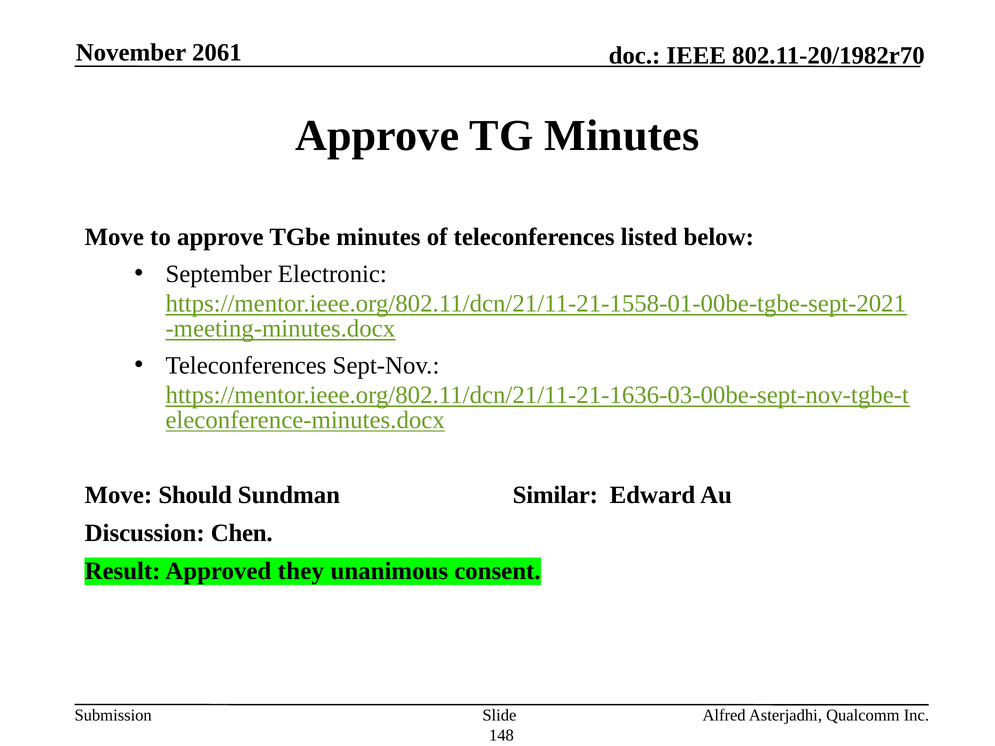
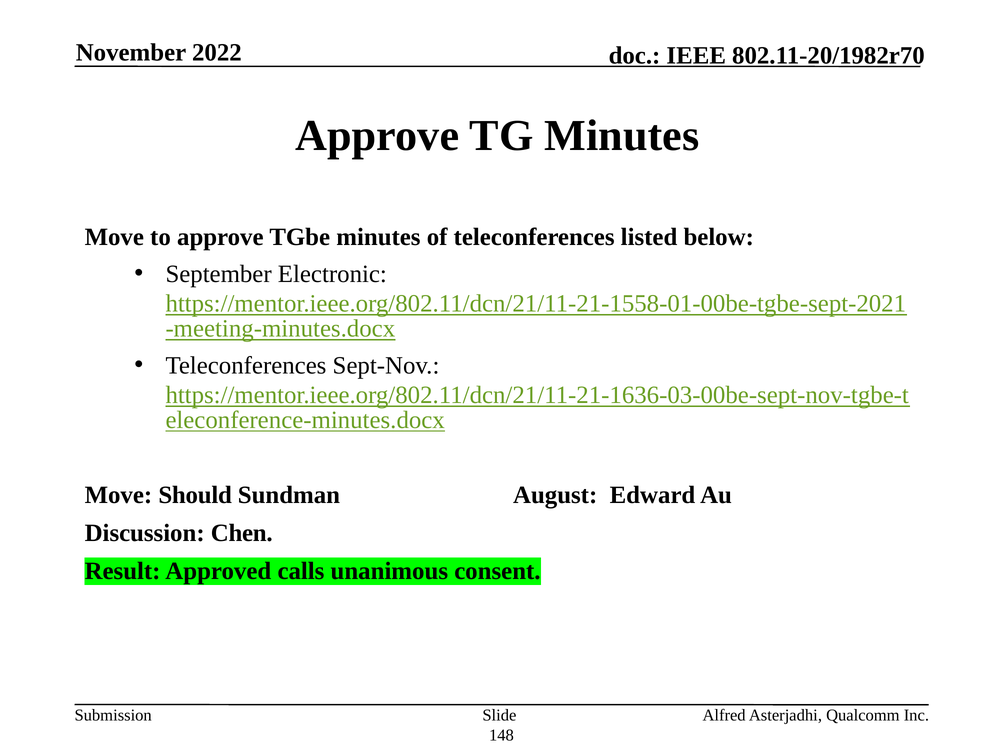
2061: 2061 -> 2022
Similar: Similar -> August
they: they -> calls
